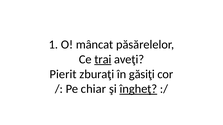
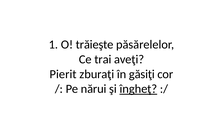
mâncat: mâncat -> trăieşte
trai underline: present -> none
chiar: chiar -> nărui
